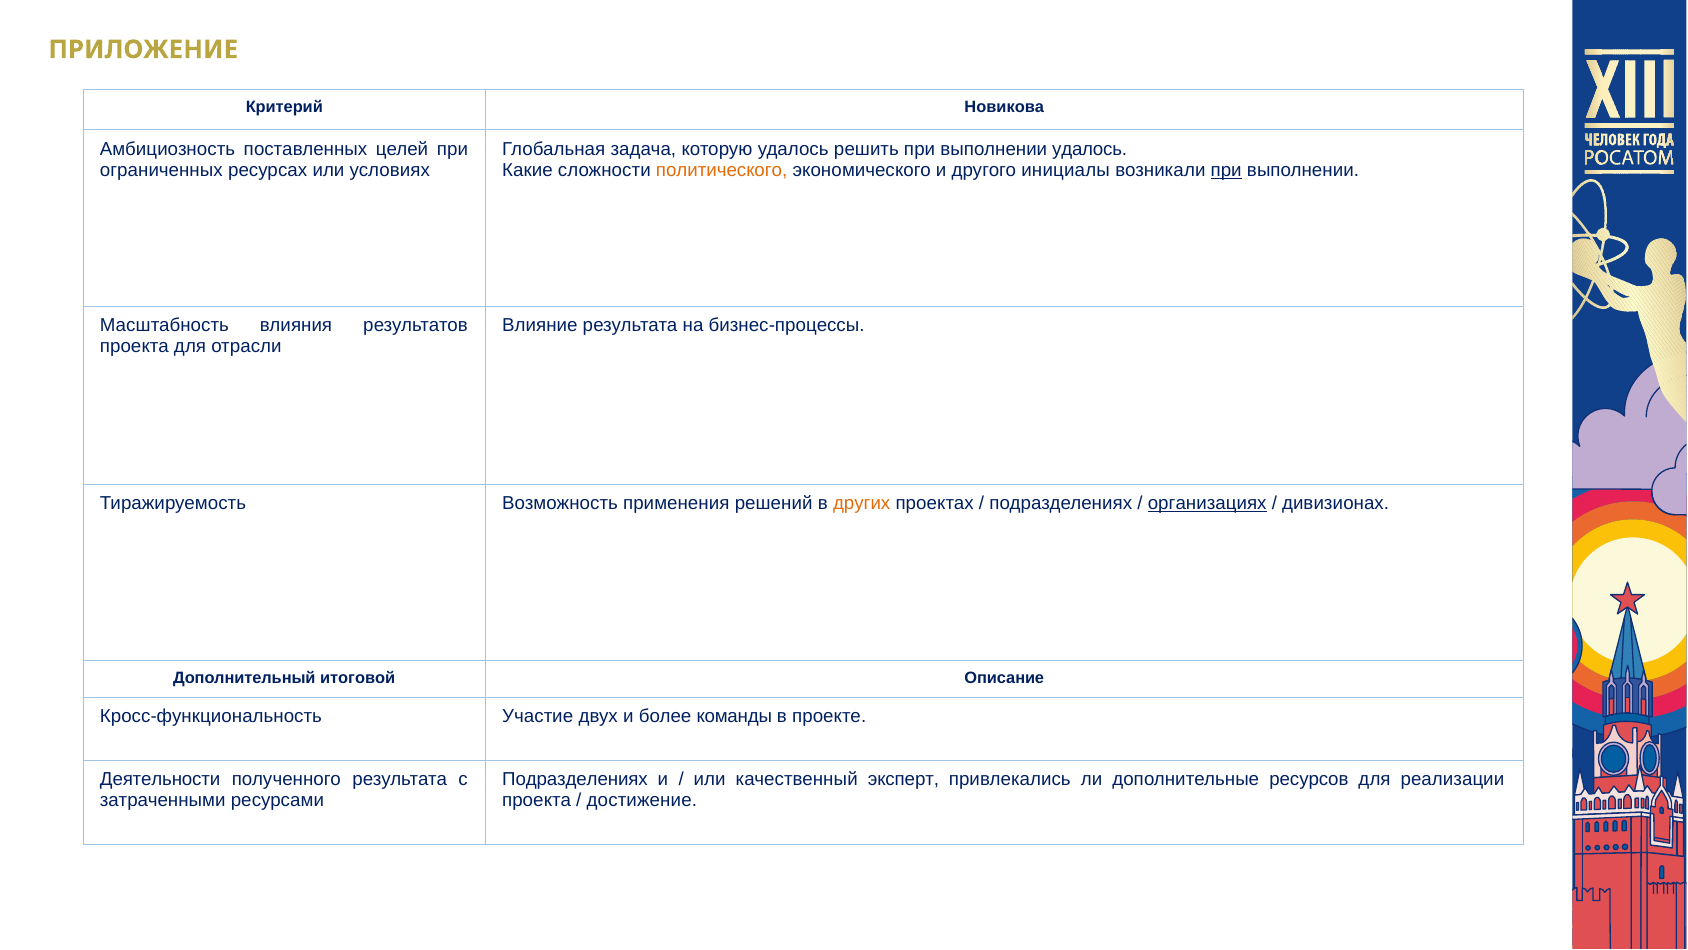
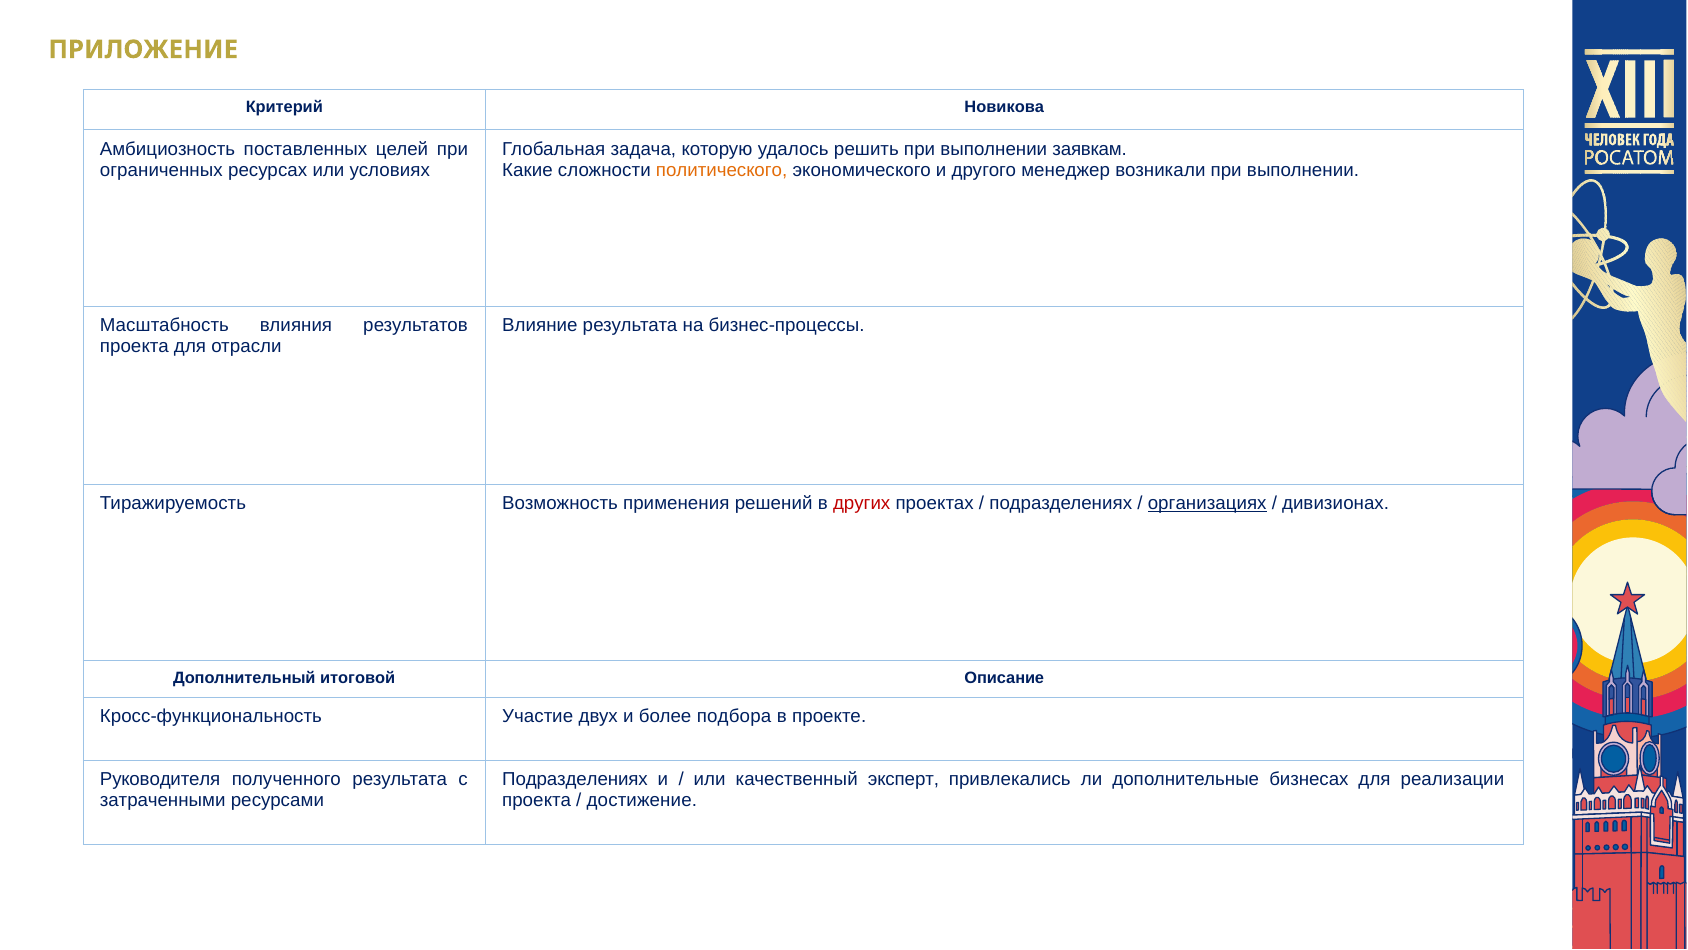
выполнении удалось: удалось -> заявкам
инициалы: инициалы -> менеджер
при at (1226, 170) underline: present -> none
других colour: orange -> red
команды: команды -> подбора
Деятельности: Деятельности -> Руководителя
ресурсов: ресурсов -> бизнесах
